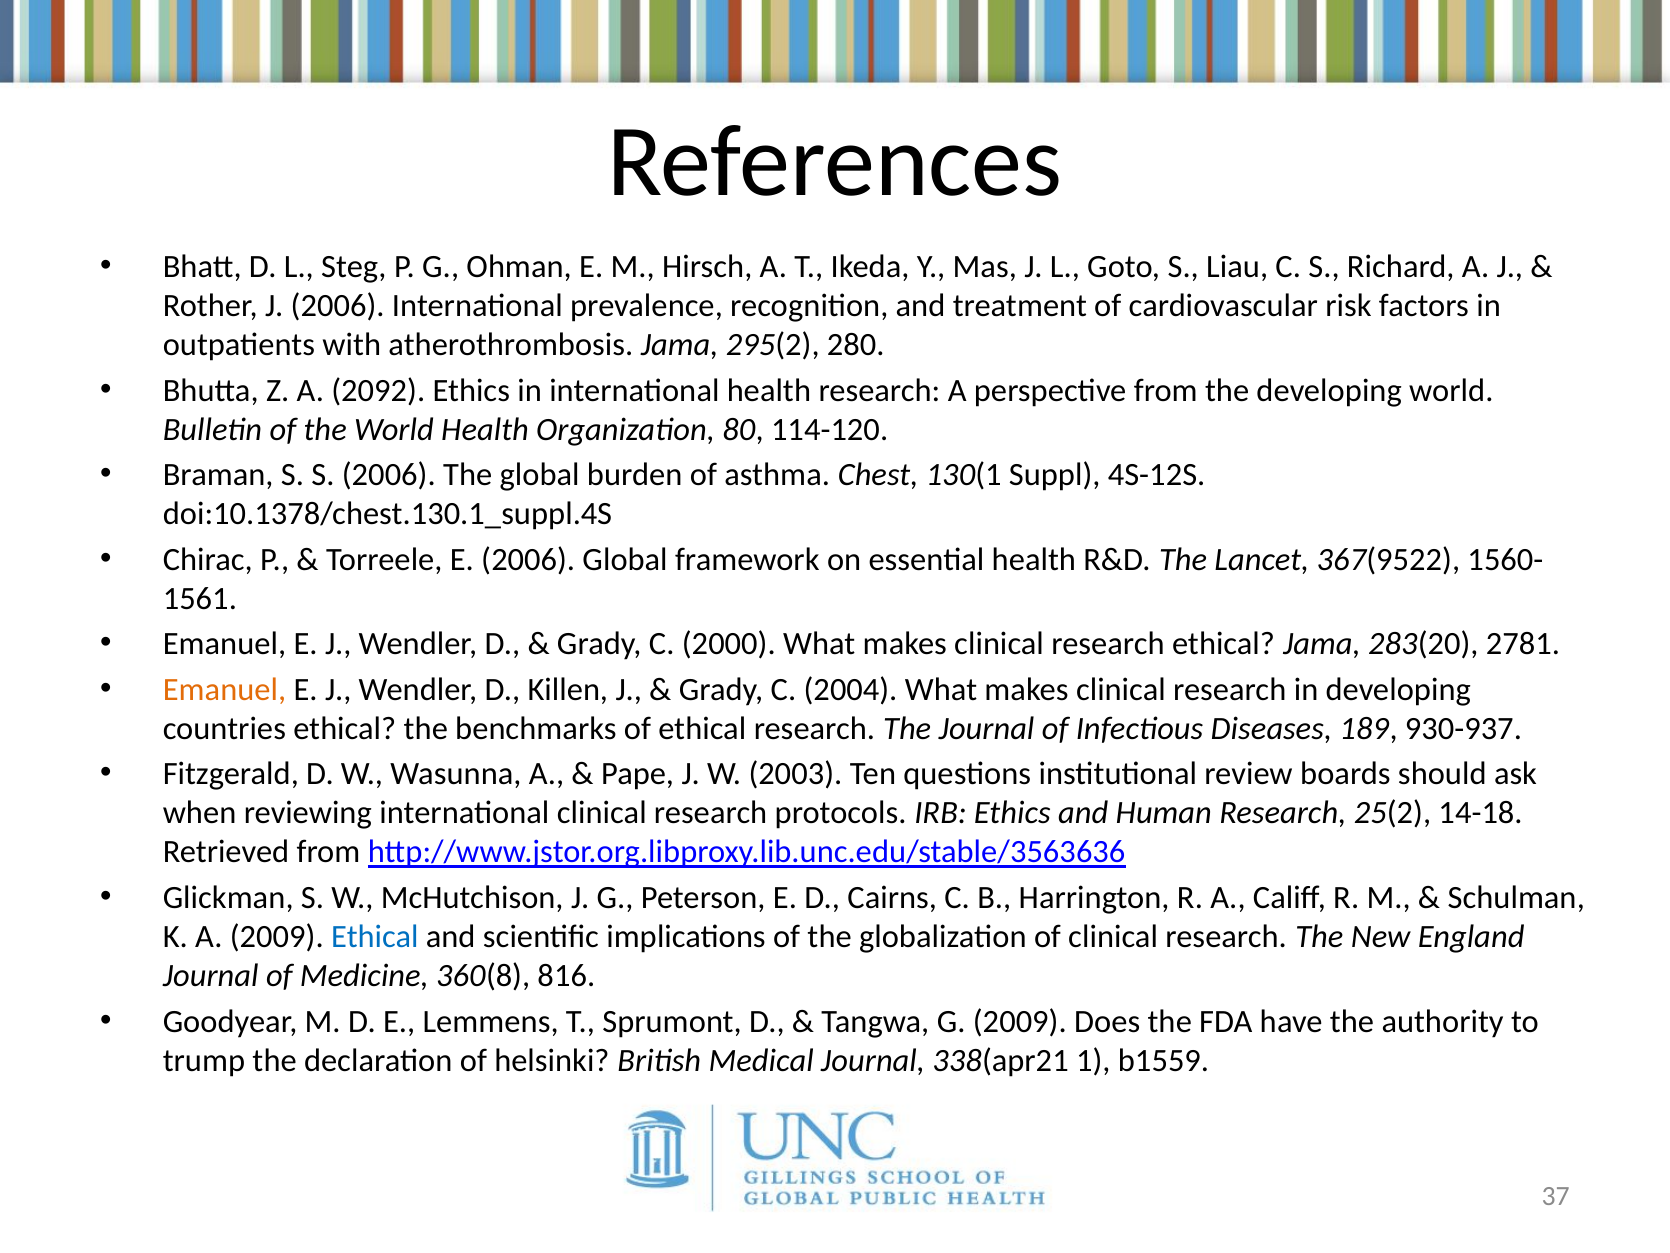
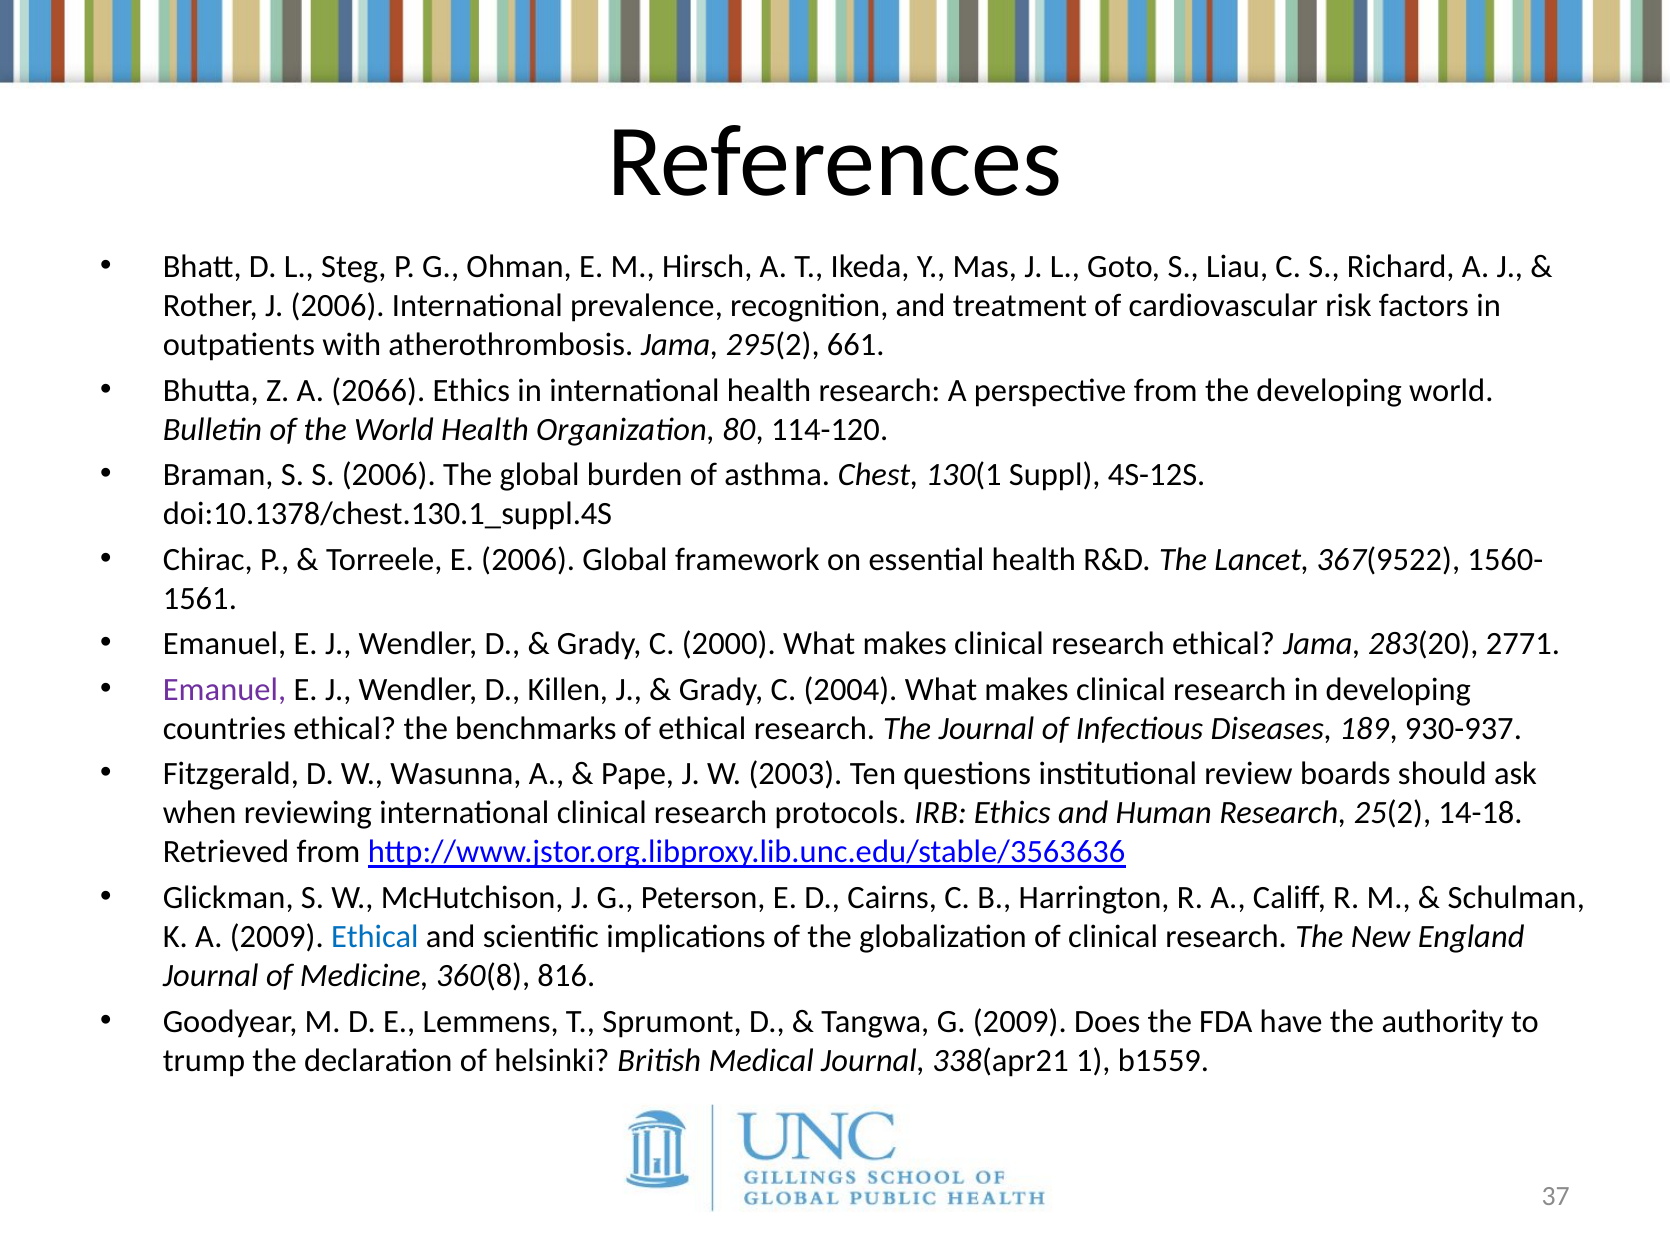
280: 280 -> 661
2092: 2092 -> 2066
2781: 2781 -> 2771
Emanuel at (224, 689) colour: orange -> purple
